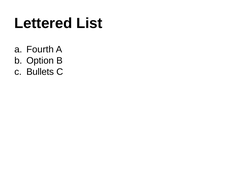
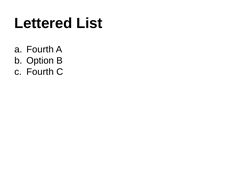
c Bullets: Bullets -> Fourth
